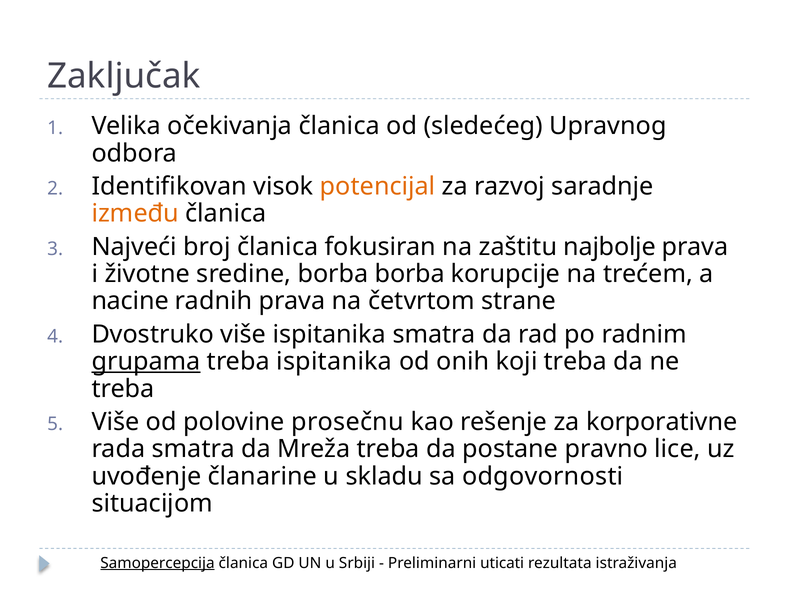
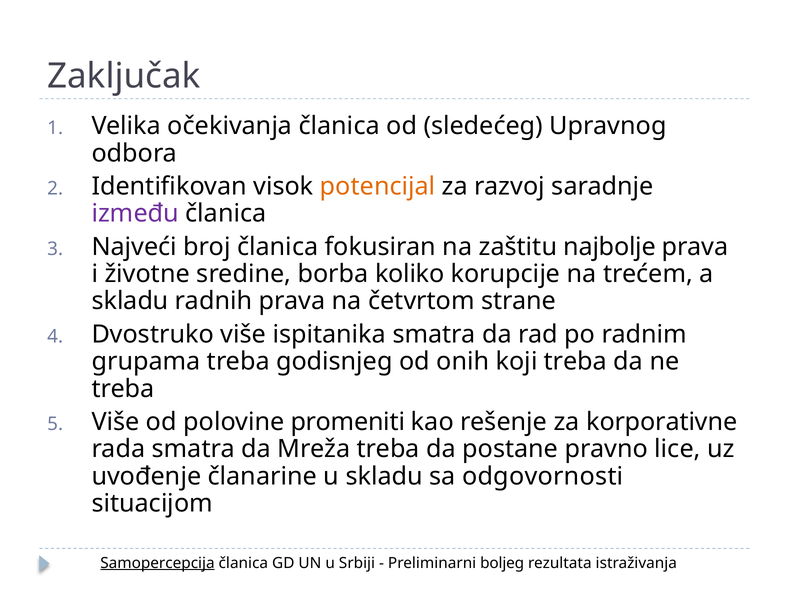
između colour: orange -> purple
borba borba: borba -> koliko
nacine at (130, 301): nacine -> skladu
grupama underline: present -> none
treba ispitanika: ispitanika -> godisnjeg
prosečnu: prosečnu -> promeniti
uticati: uticati -> boljeg
